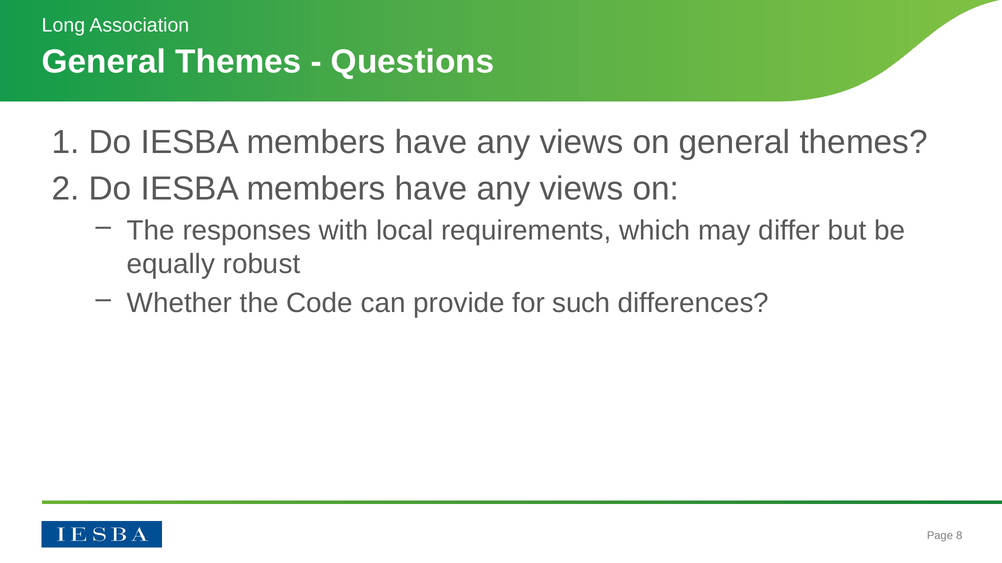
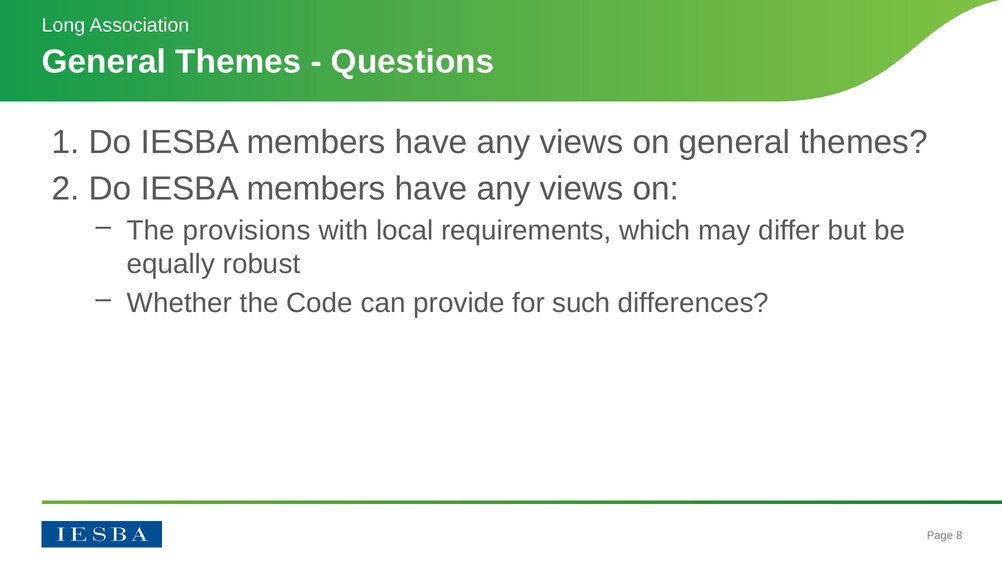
responses: responses -> provisions
